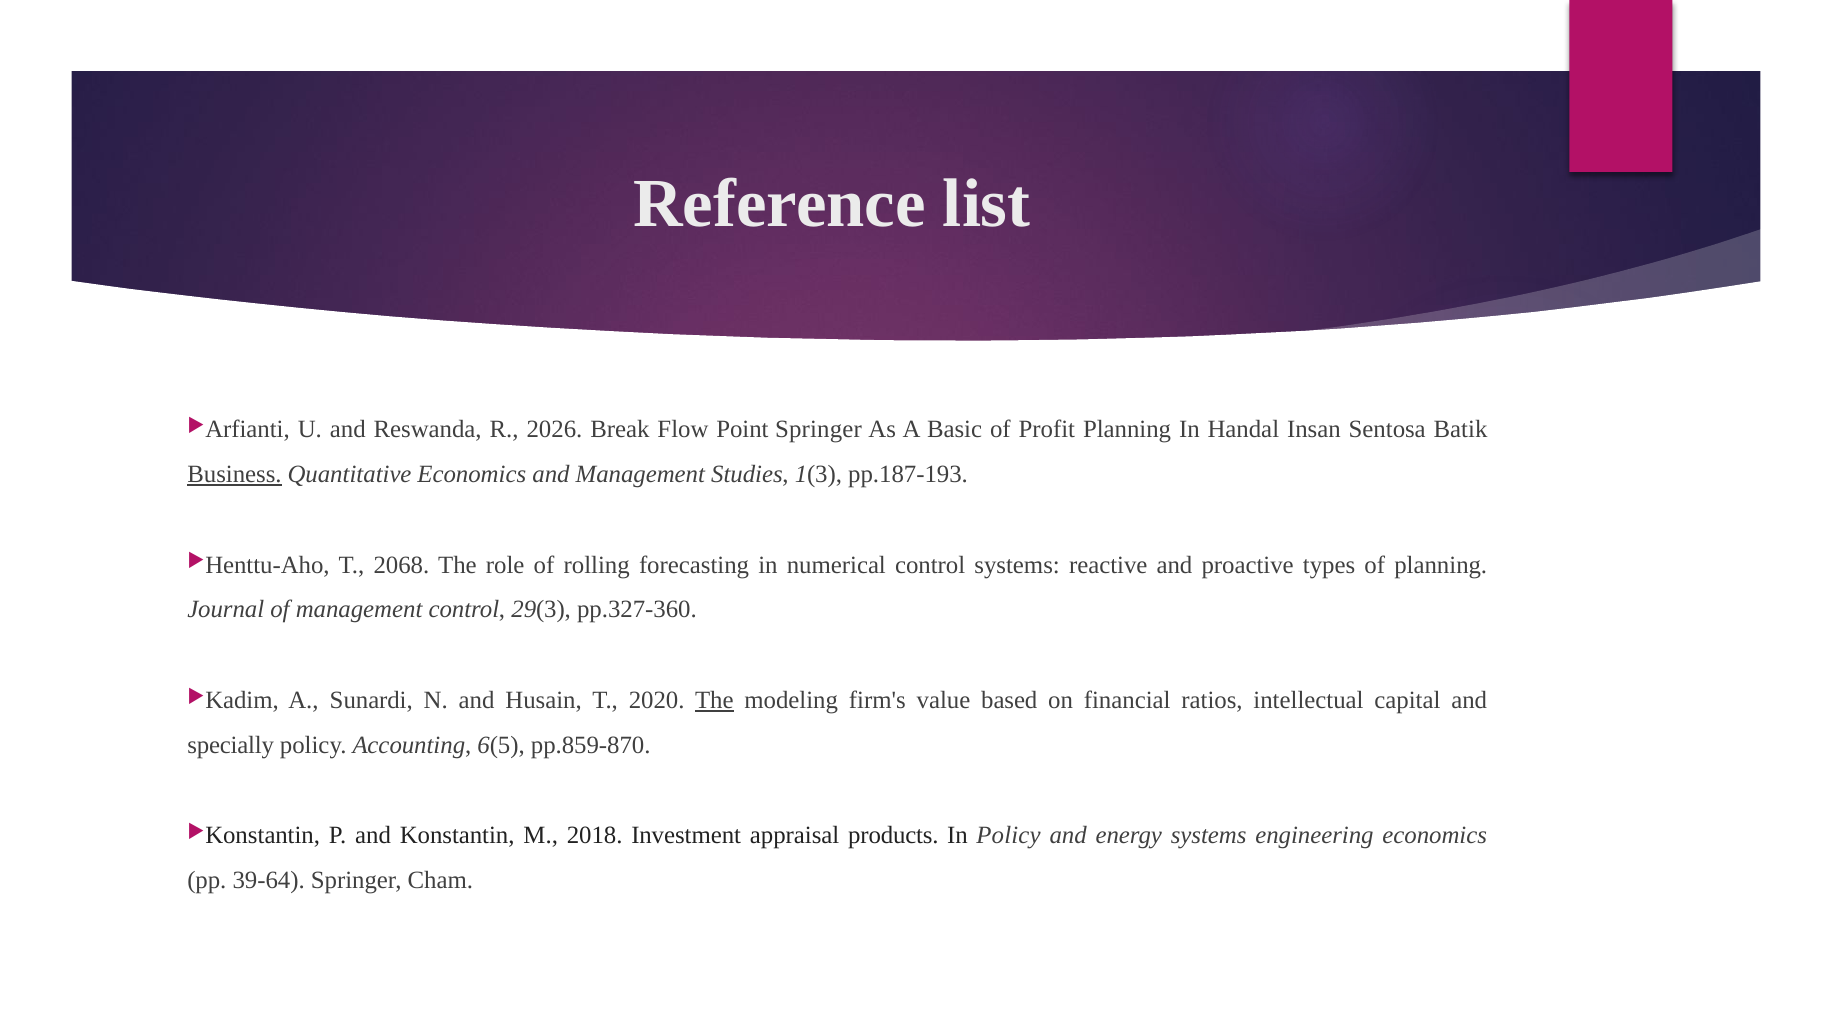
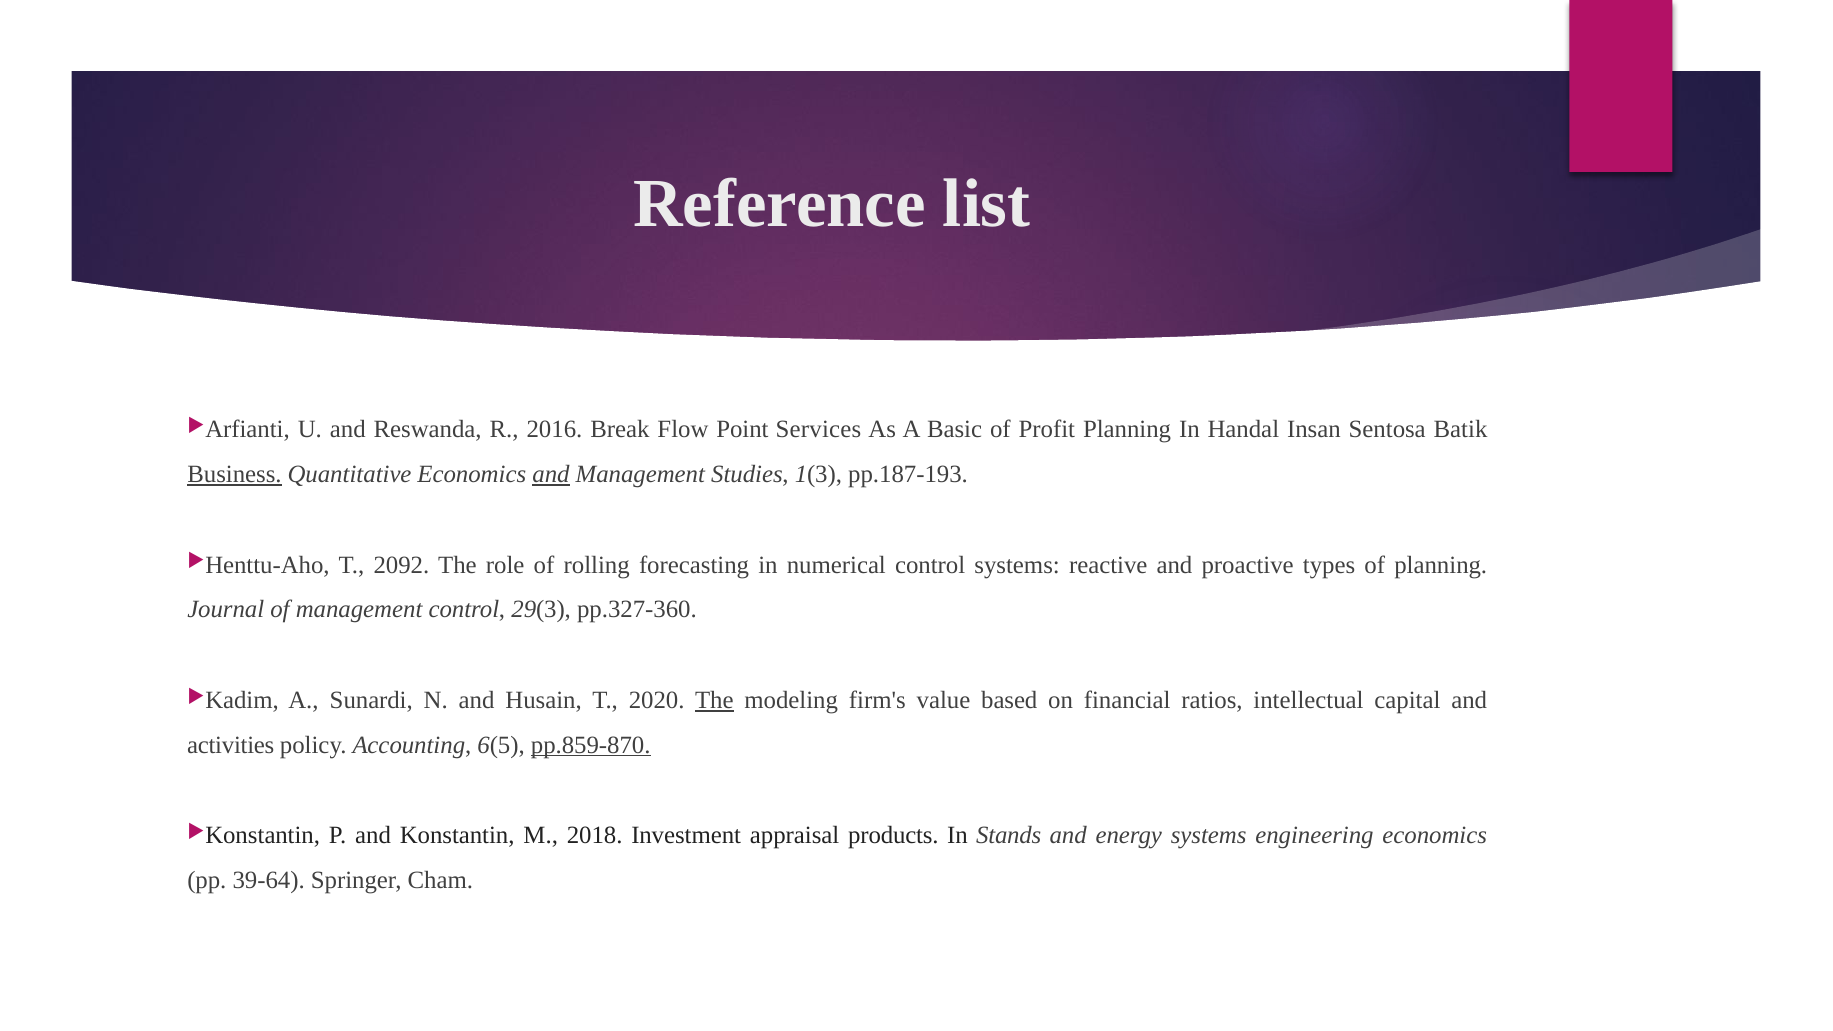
2026: 2026 -> 2016
Point Springer: Springer -> Services
and at (551, 475) underline: none -> present
2068: 2068 -> 2092
specially: specially -> activities
pp.859-870 underline: none -> present
In Policy: Policy -> Stands
